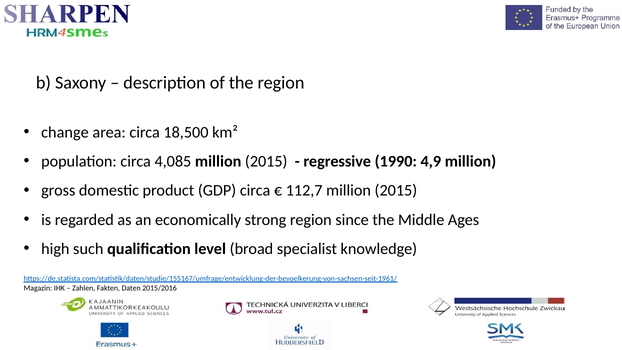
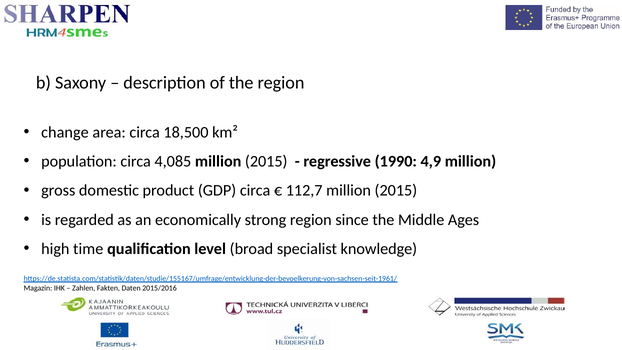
such: such -> time
